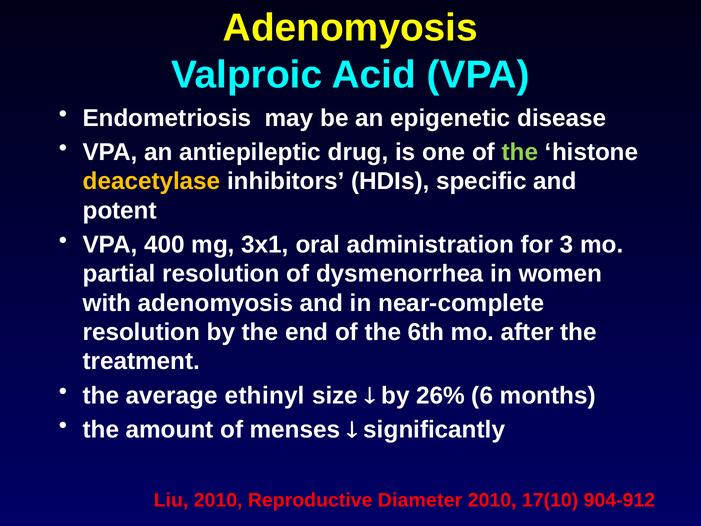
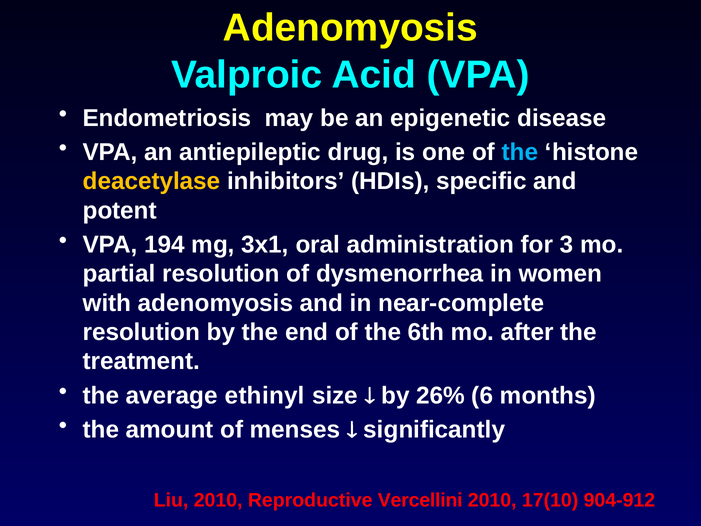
the at (520, 152) colour: light green -> light blue
400: 400 -> 194
Diameter: Diameter -> Vercellini
